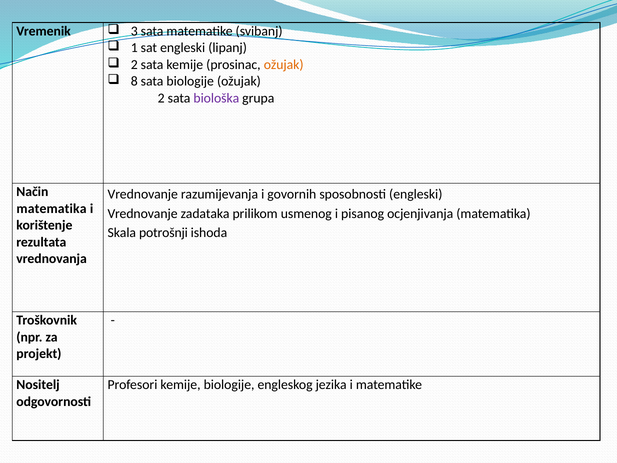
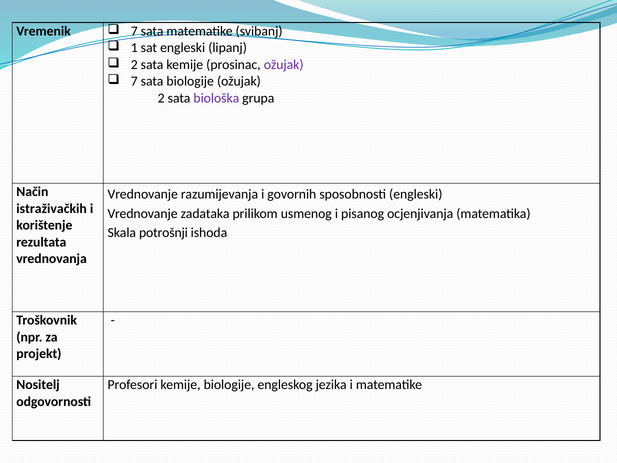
3 at (134, 31): 3 -> 7
ožujak at (284, 65) colour: orange -> purple
8 at (134, 81): 8 -> 7
matematika at (52, 208): matematika -> istraživačkih
